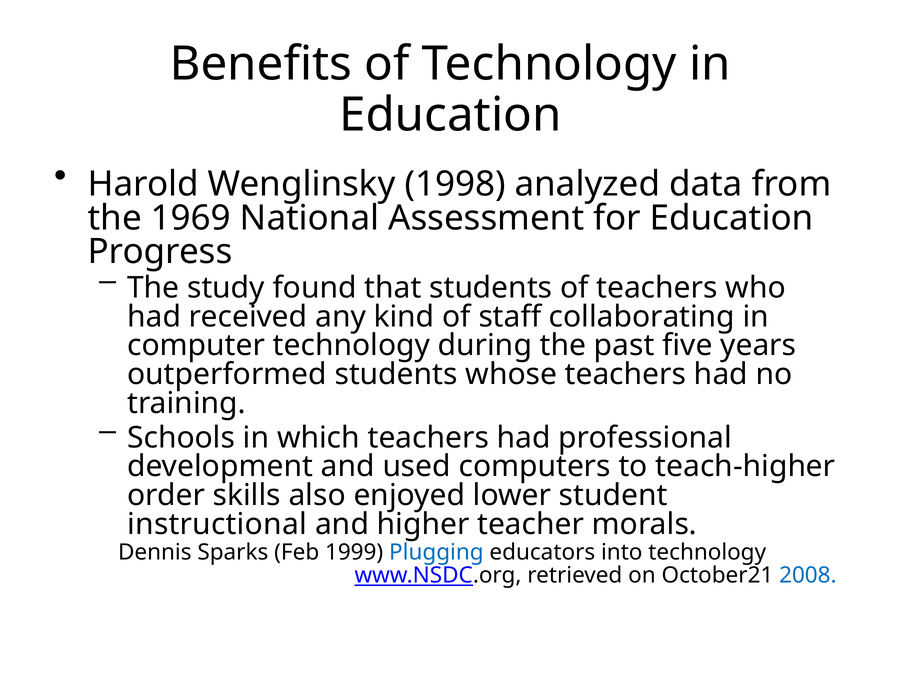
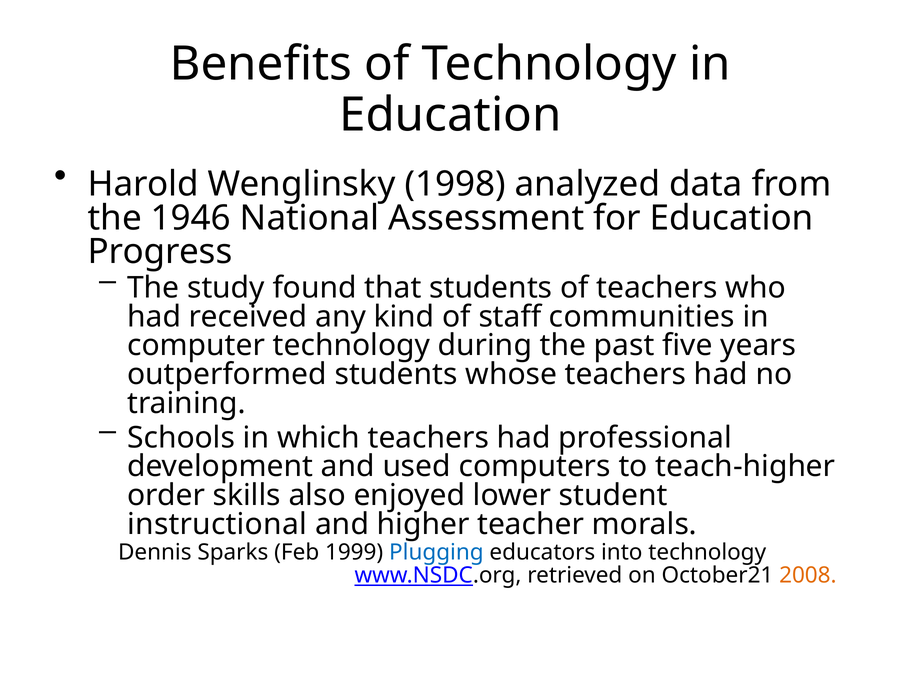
1969: 1969 -> 1946
collaborating: collaborating -> communities
2008 colour: blue -> orange
